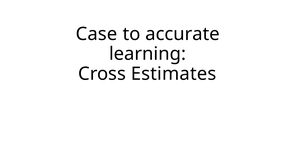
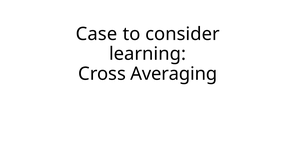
accurate: accurate -> consider
Estimates: Estimates -> Averaging
